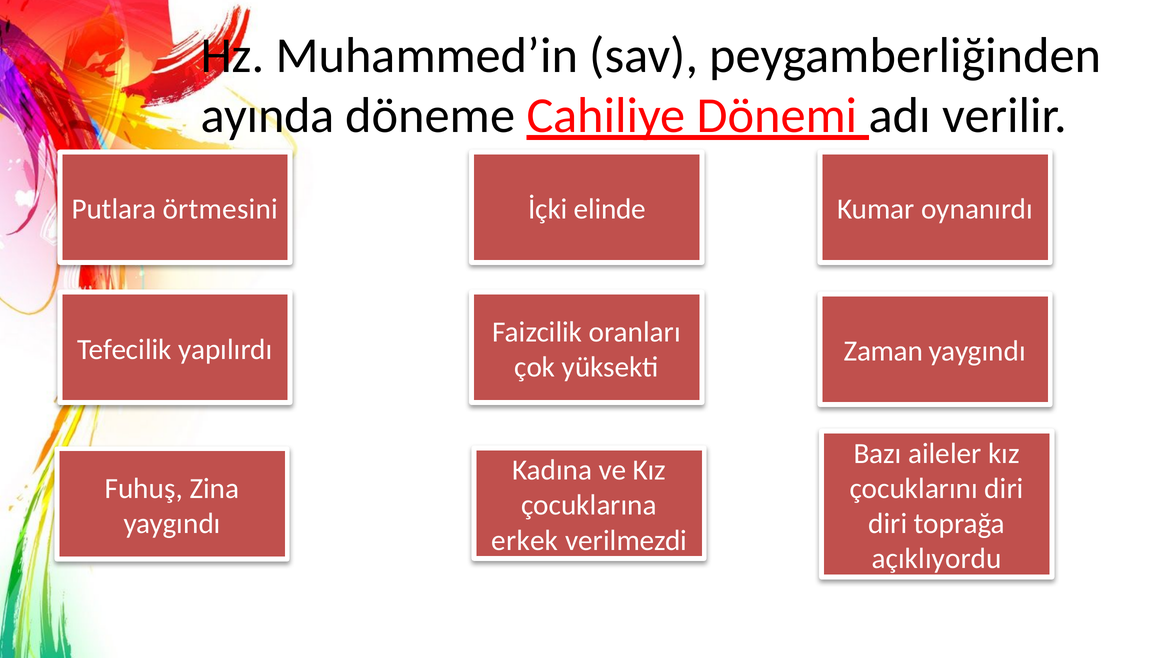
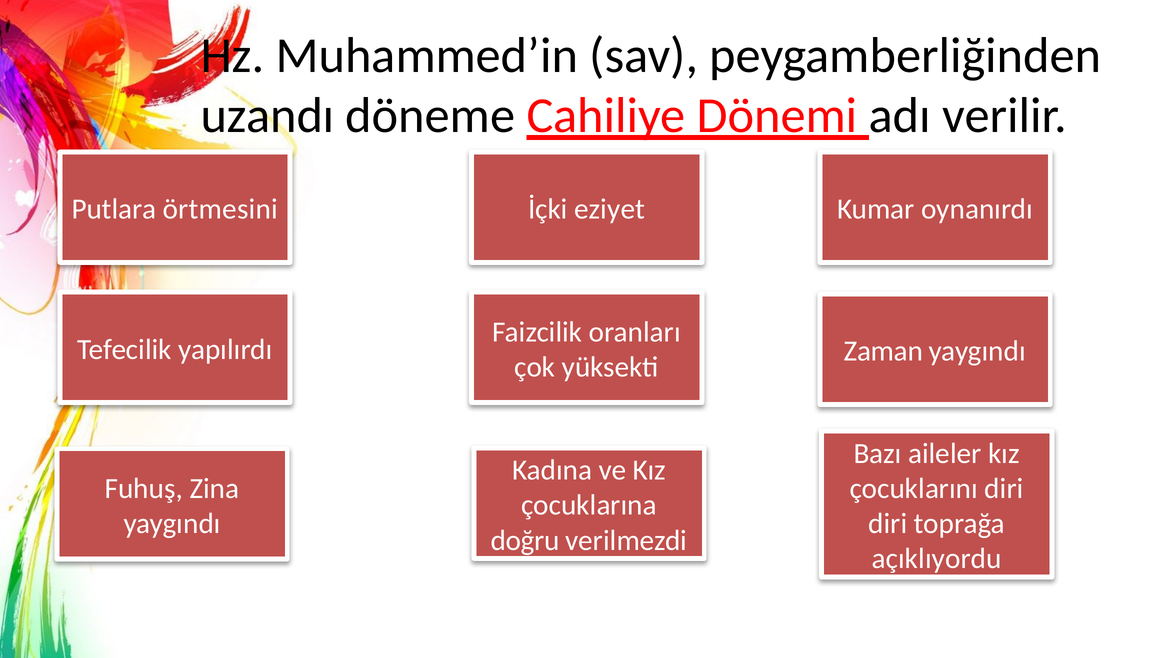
ayında: ayında -> uzandı
elinde: elinde -> eziyet
erkek: erkek -> doğru
